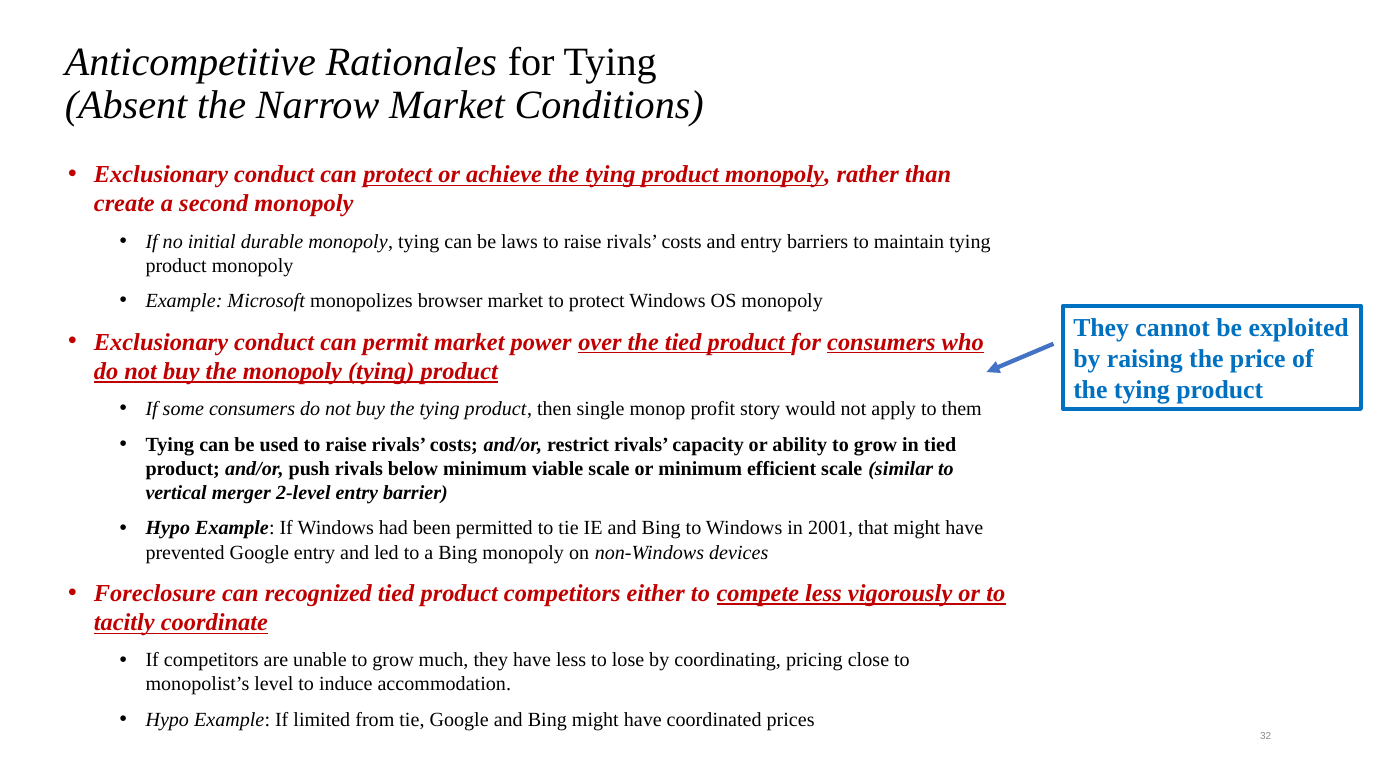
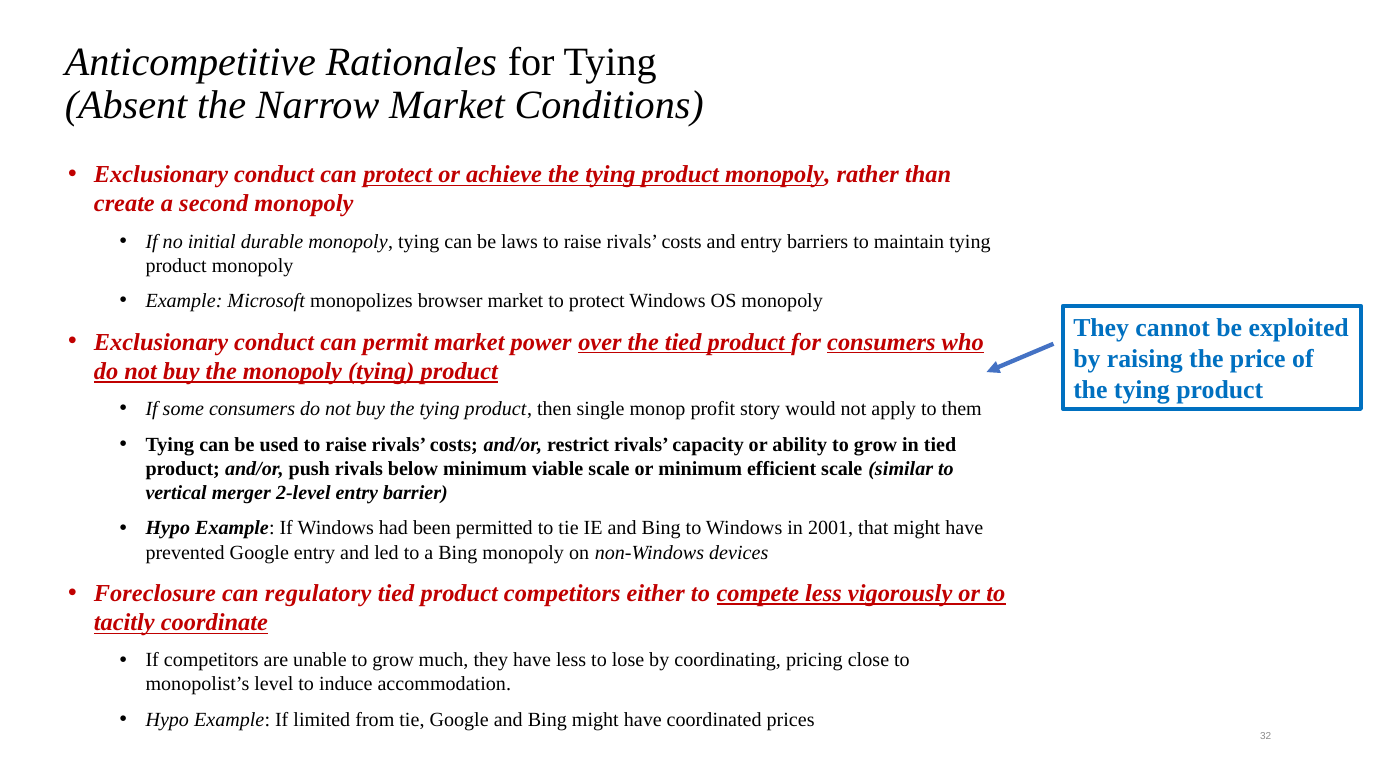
recognized: recognized -> regulatory
